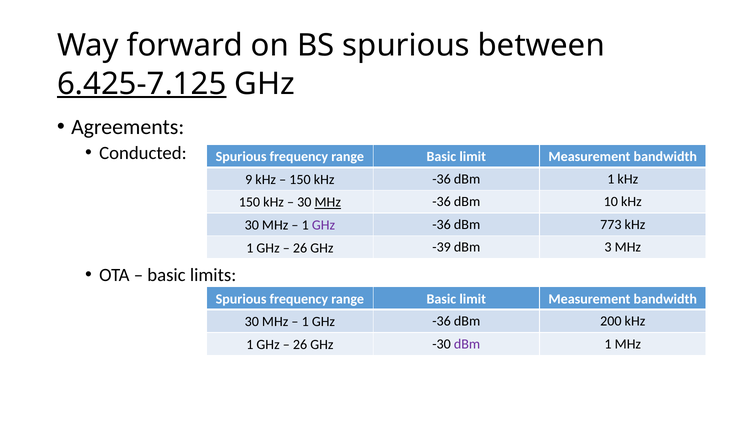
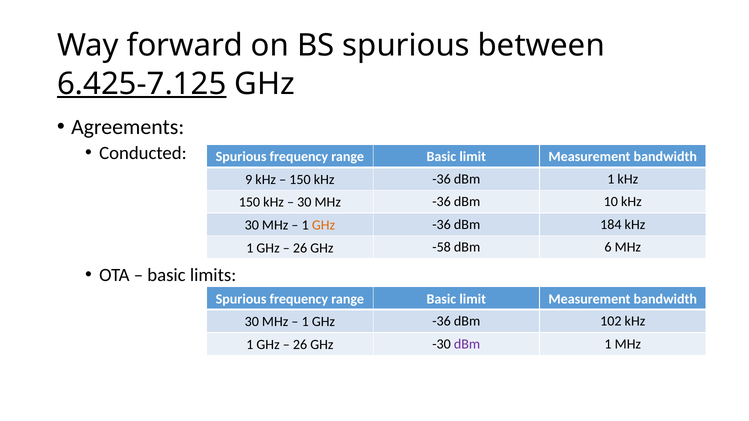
MHz at (328, 203) underline: present -> none
GHz at (323, 225) colour: purple -> orange
773: 773 -> 184
-39: -39 -> -58
3: 3 -> 6
200: 200 -> 102
